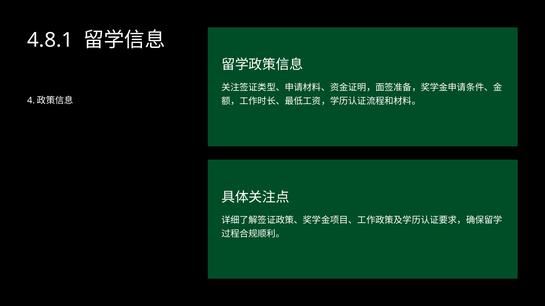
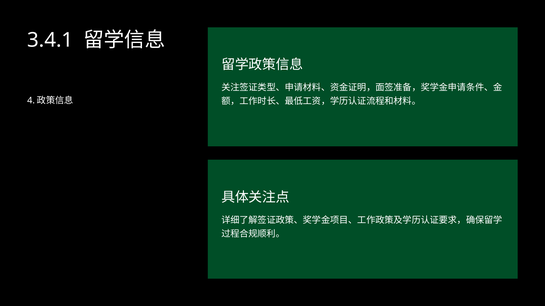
4.8.1: 4.8.1 -> 3.4.1
